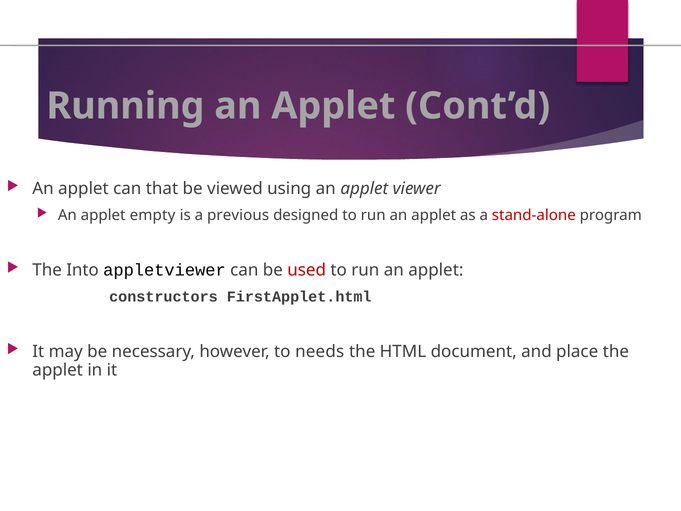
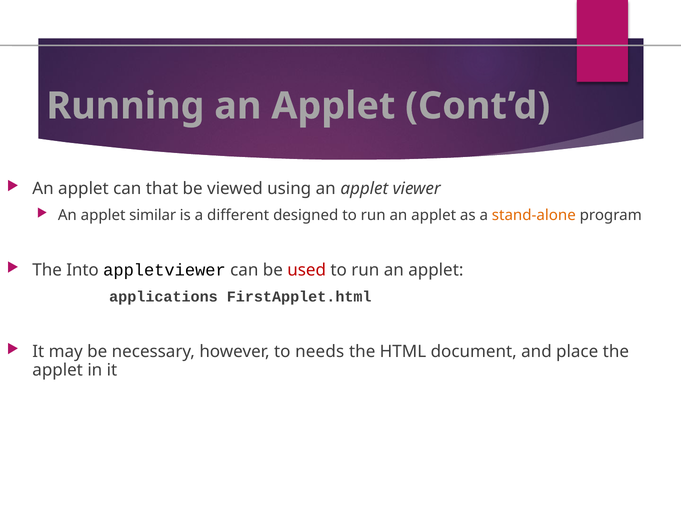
empty: empty -> similar
previous: previous -> different
stand-alone colour: red -> orange
constructors: constructors -> applications
